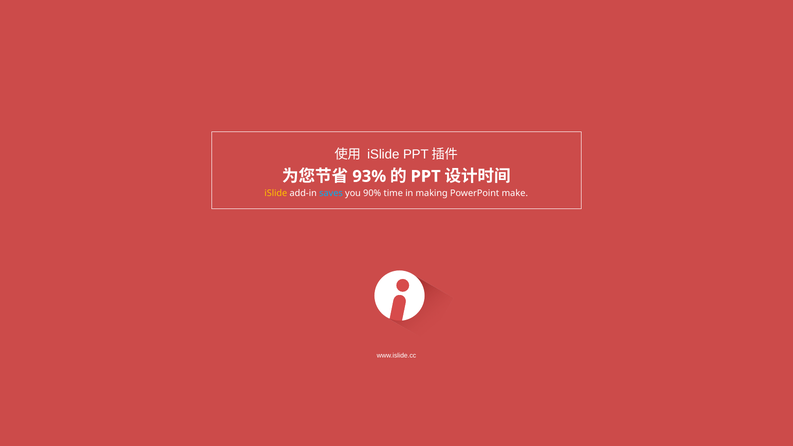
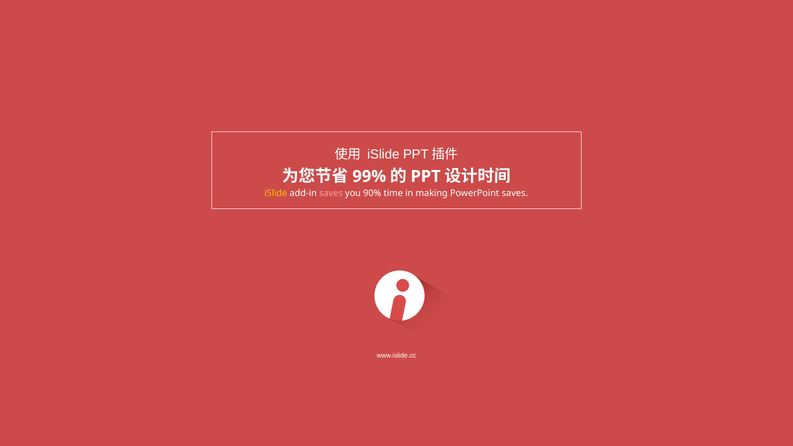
93%: 93% -> 99%
saves at (331, 193) colour: light blue -> pink
PowerPoint make: make -> saves
